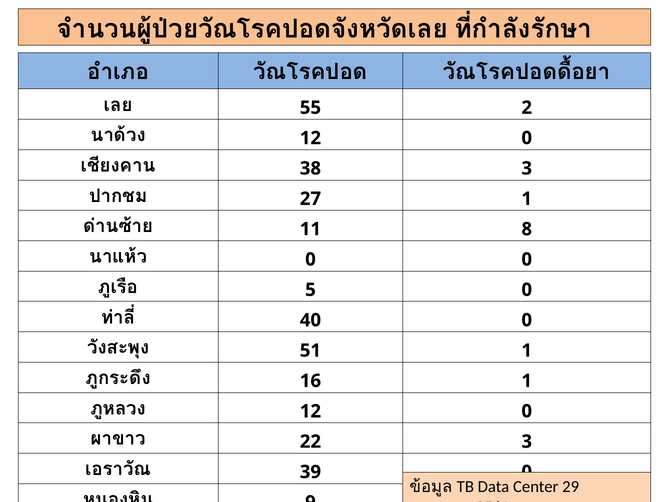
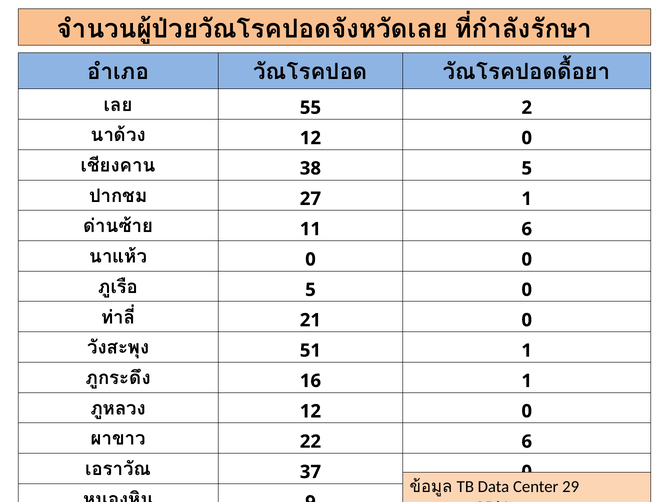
38 3: 3 -> 5
11 8: 8 -> 6
40: 40 -> 21
22 3: 3 -> 6
39: 39 -> 37
